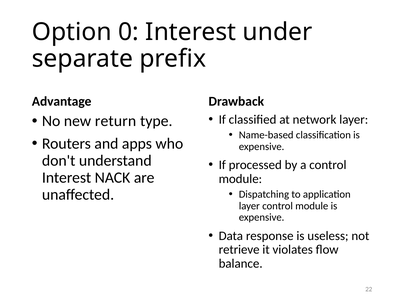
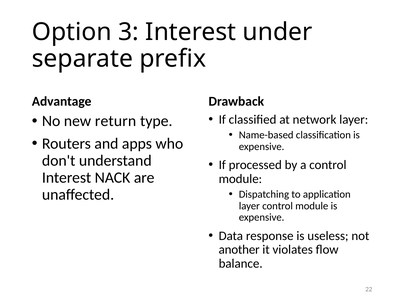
0: 0 -> 3
retrieve: retrieve -> another
